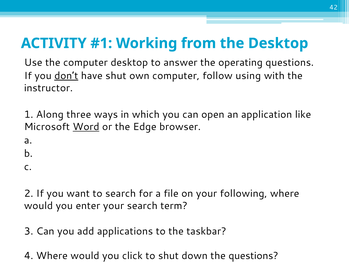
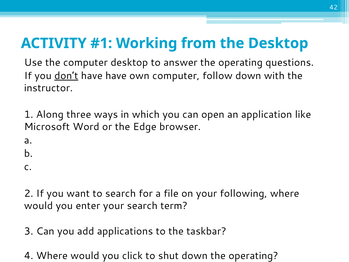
have shut: shut -> have
follow using: using -> down
Word underline: present -> none
down the questions: questions -> operating
